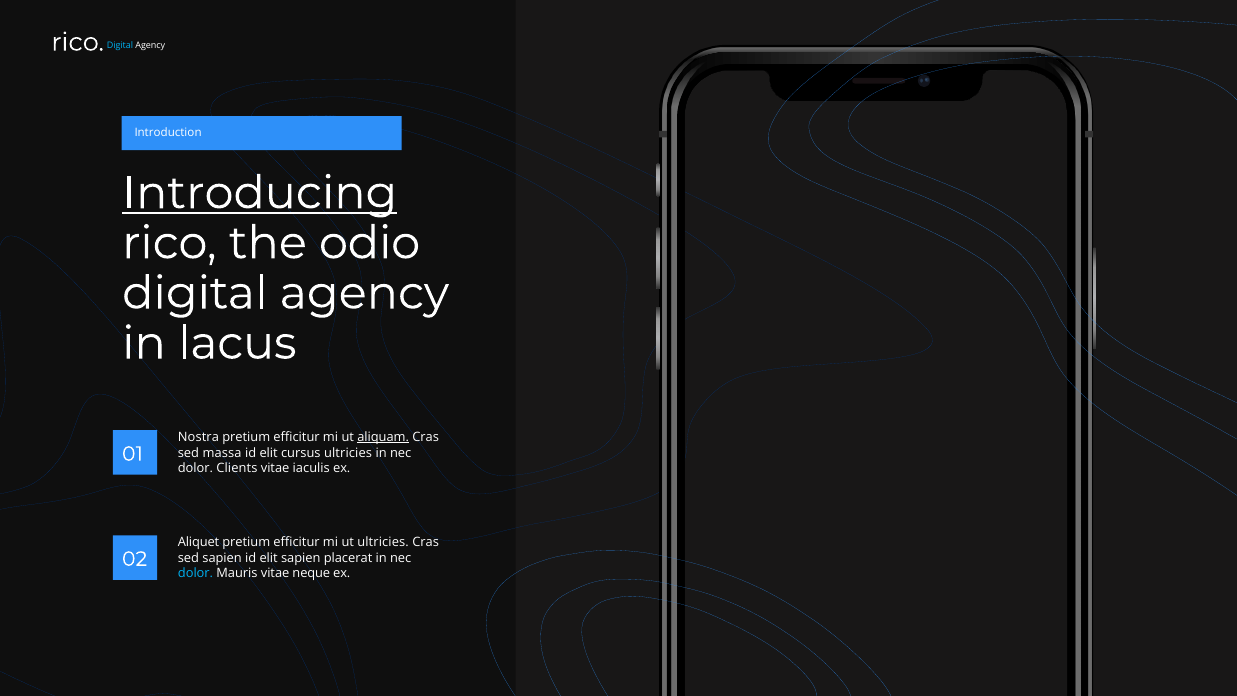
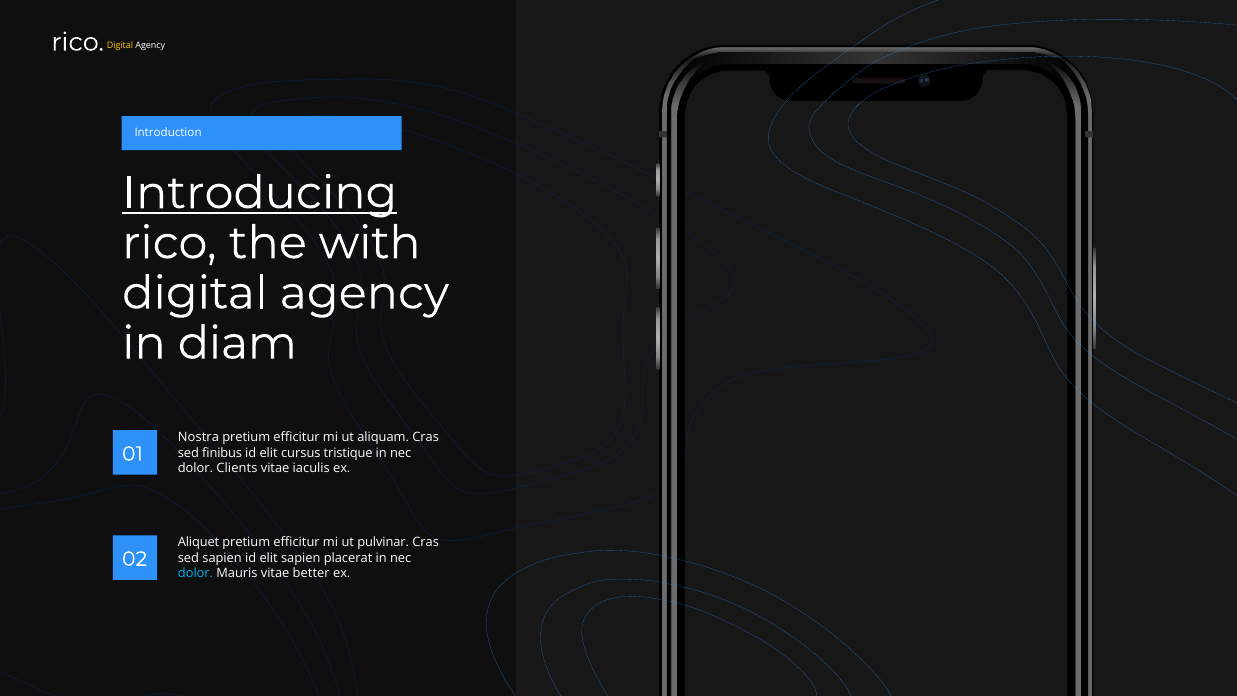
Digital at (120, 46) colour: light blue -> yellow
odio: odio -> with
lacus: lacus -> diam
aliquam underline: present -> none
massa: massa -> finibus
cursus ultricies: ultricies -> tristique
ut ultricies: ultricies -> pulvinar
neque: neque -> better
